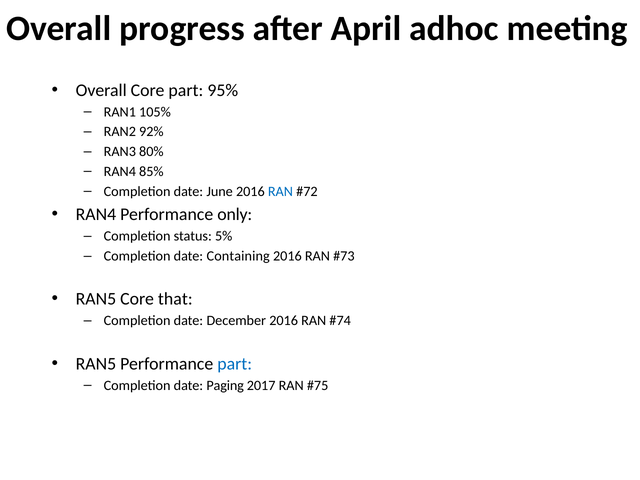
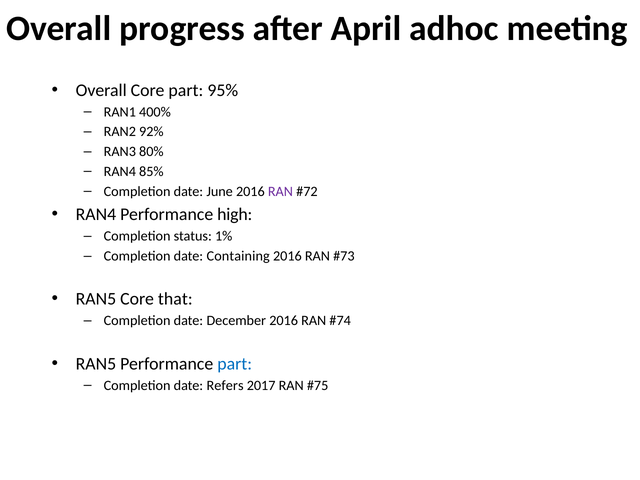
105%: 105% -> 400%
RAN at (280, 191) colour: blue -> purple
only: only -> high
5%: 5% -> 1%
Paging: Paging -> Refers
